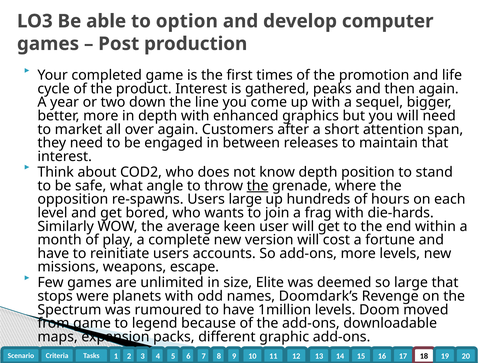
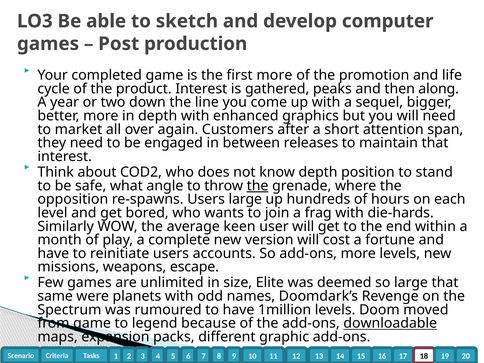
option: option -> sketch
first times: times -> more
then again: again -> along
stops: stops -> same
downloadable underline: none -> present
